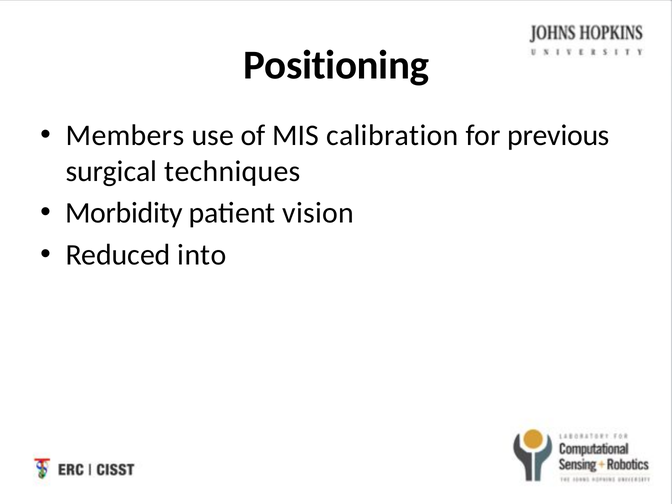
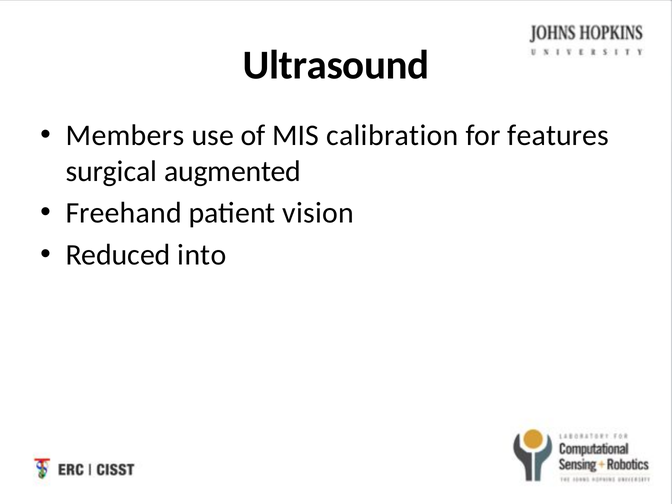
Positioning: Positioning -> Ultrasound
previous: previous -> features
techniques: techniques -> augmented
Morbidity: Morbidity -> Freehand
